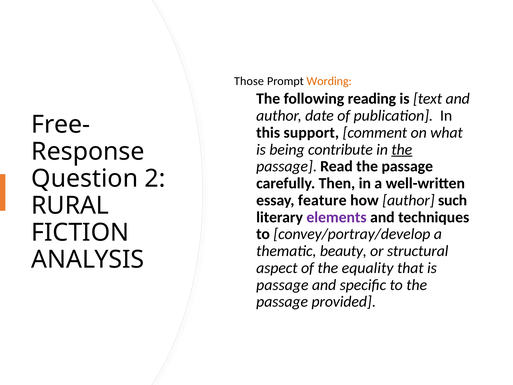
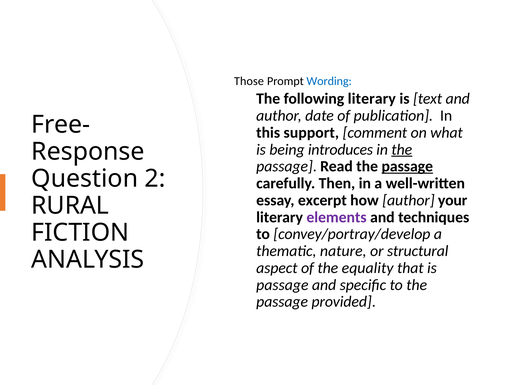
Wording colour: orange -> blue
following reading: reading -> literary
contribute: contribute -> introduces
passage at (407, 166) underline: none -> present
feature: feature -> excerpt
such: such -> your
beauty: beauty -> nature
